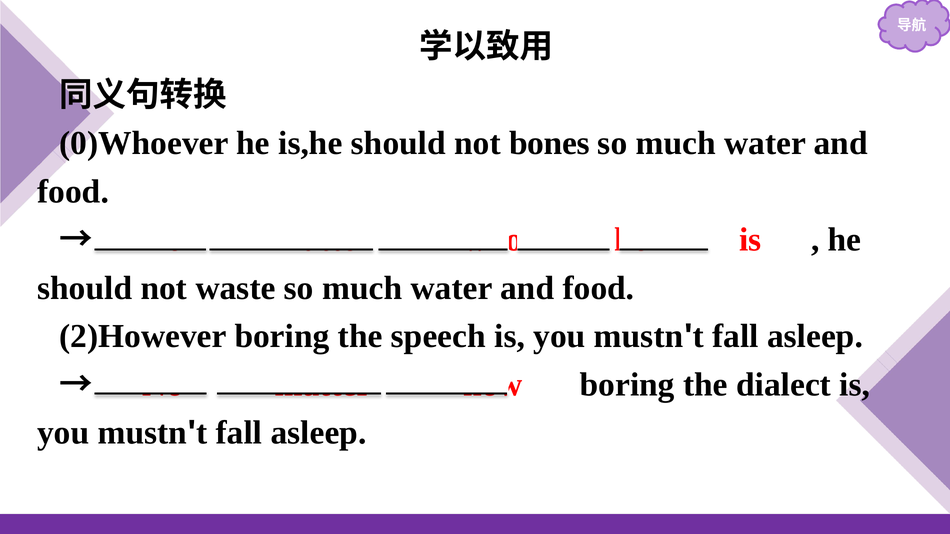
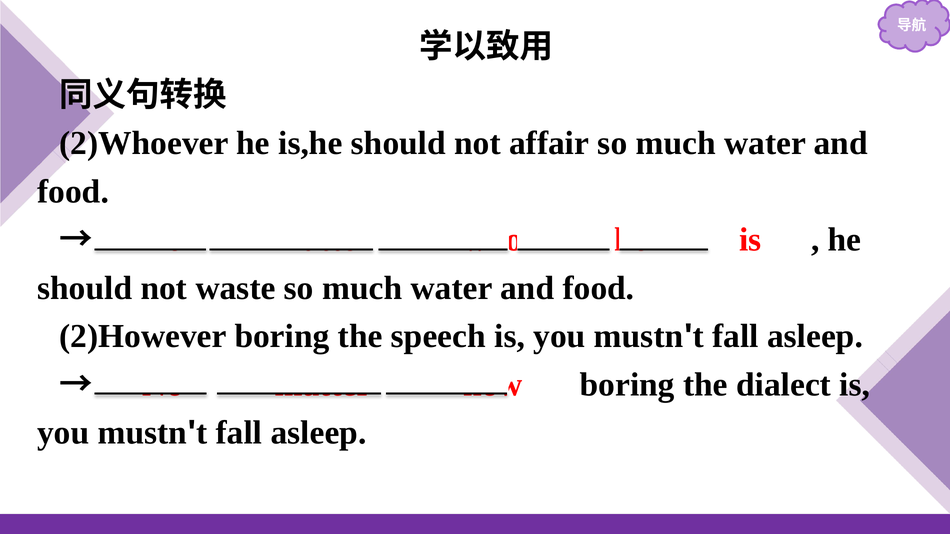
0)Whoever: 0)Whoever -> 2)Whoever
bones: bones -> affair
